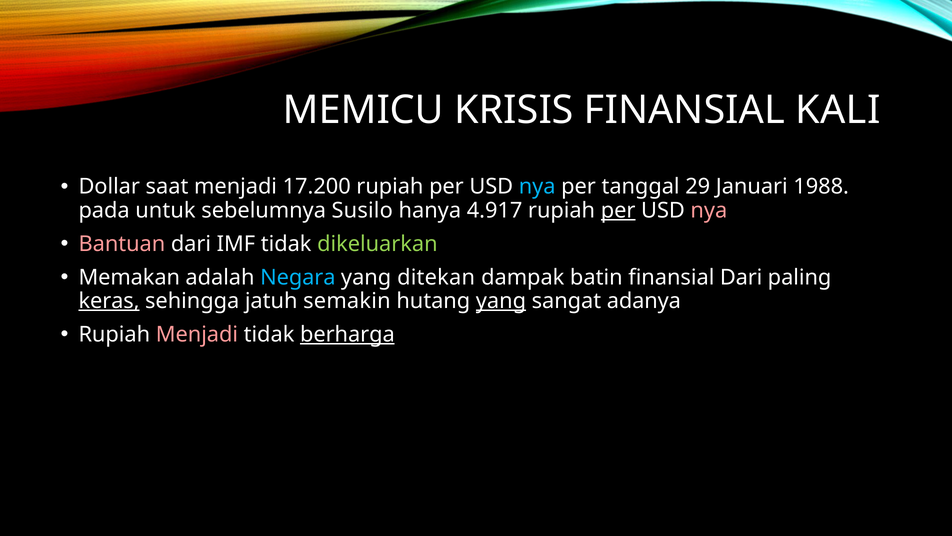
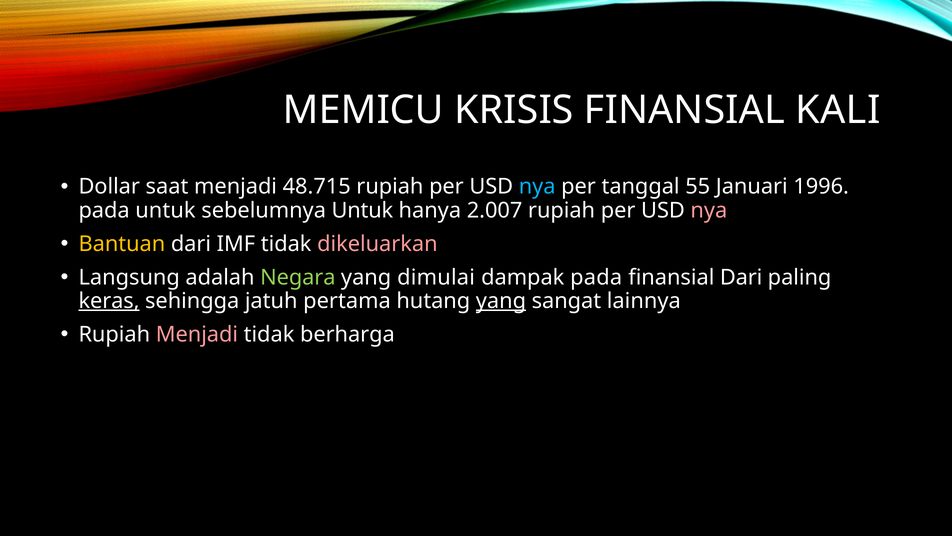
17.200: 17.200 -> 48.715
29: 29 -> 55
1988: 1988 -> 1996
sebelumnya Susilo: Susilo -> Untuk
4.917: 4.917 -> 2.007
per at (618, 210) underline: present -> none
Bantuan colour: pink -> yellow
dikeluarkan colour: light green -> pink
Memakan: Memakan -> Langsung
Negara colour: light blue -> light green
ditekan: ditekan -> dimulai
dampak batin: batin -> pada
semakin: semakin -> pertama
adanya: adanya -> lainnya
berharga underline: present -> none
